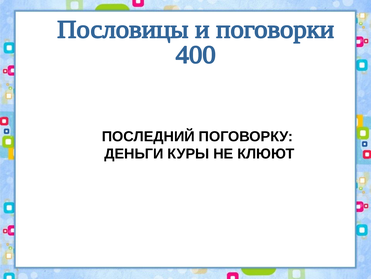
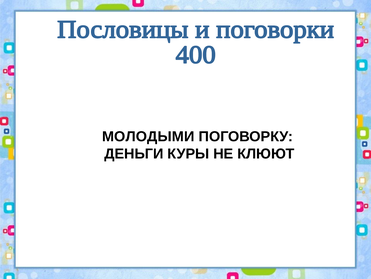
ПОСЛЕДНИЙ: ПОСЛЕДНИЙ -> МОЛОДЫМИ
